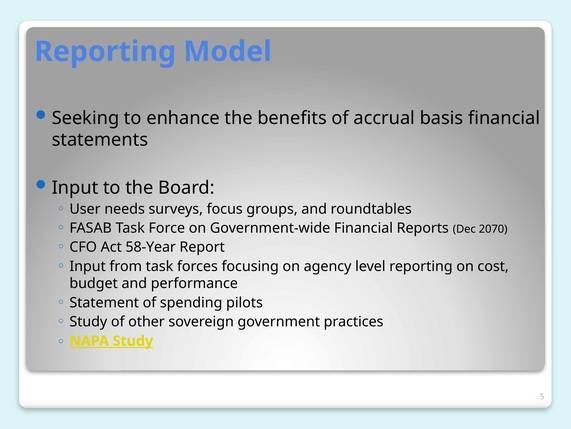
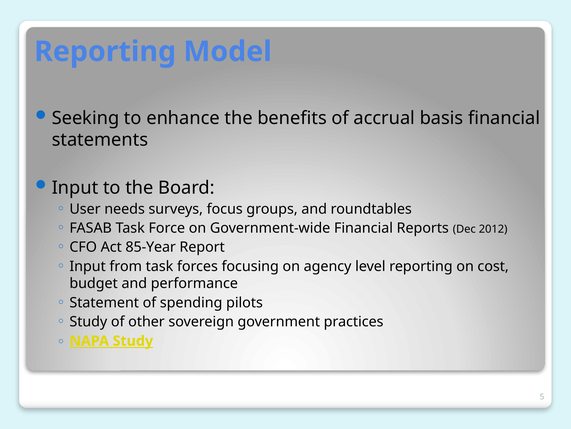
2070: 2070 -> 2012
58-Year: 58-Year -> 85-Year
